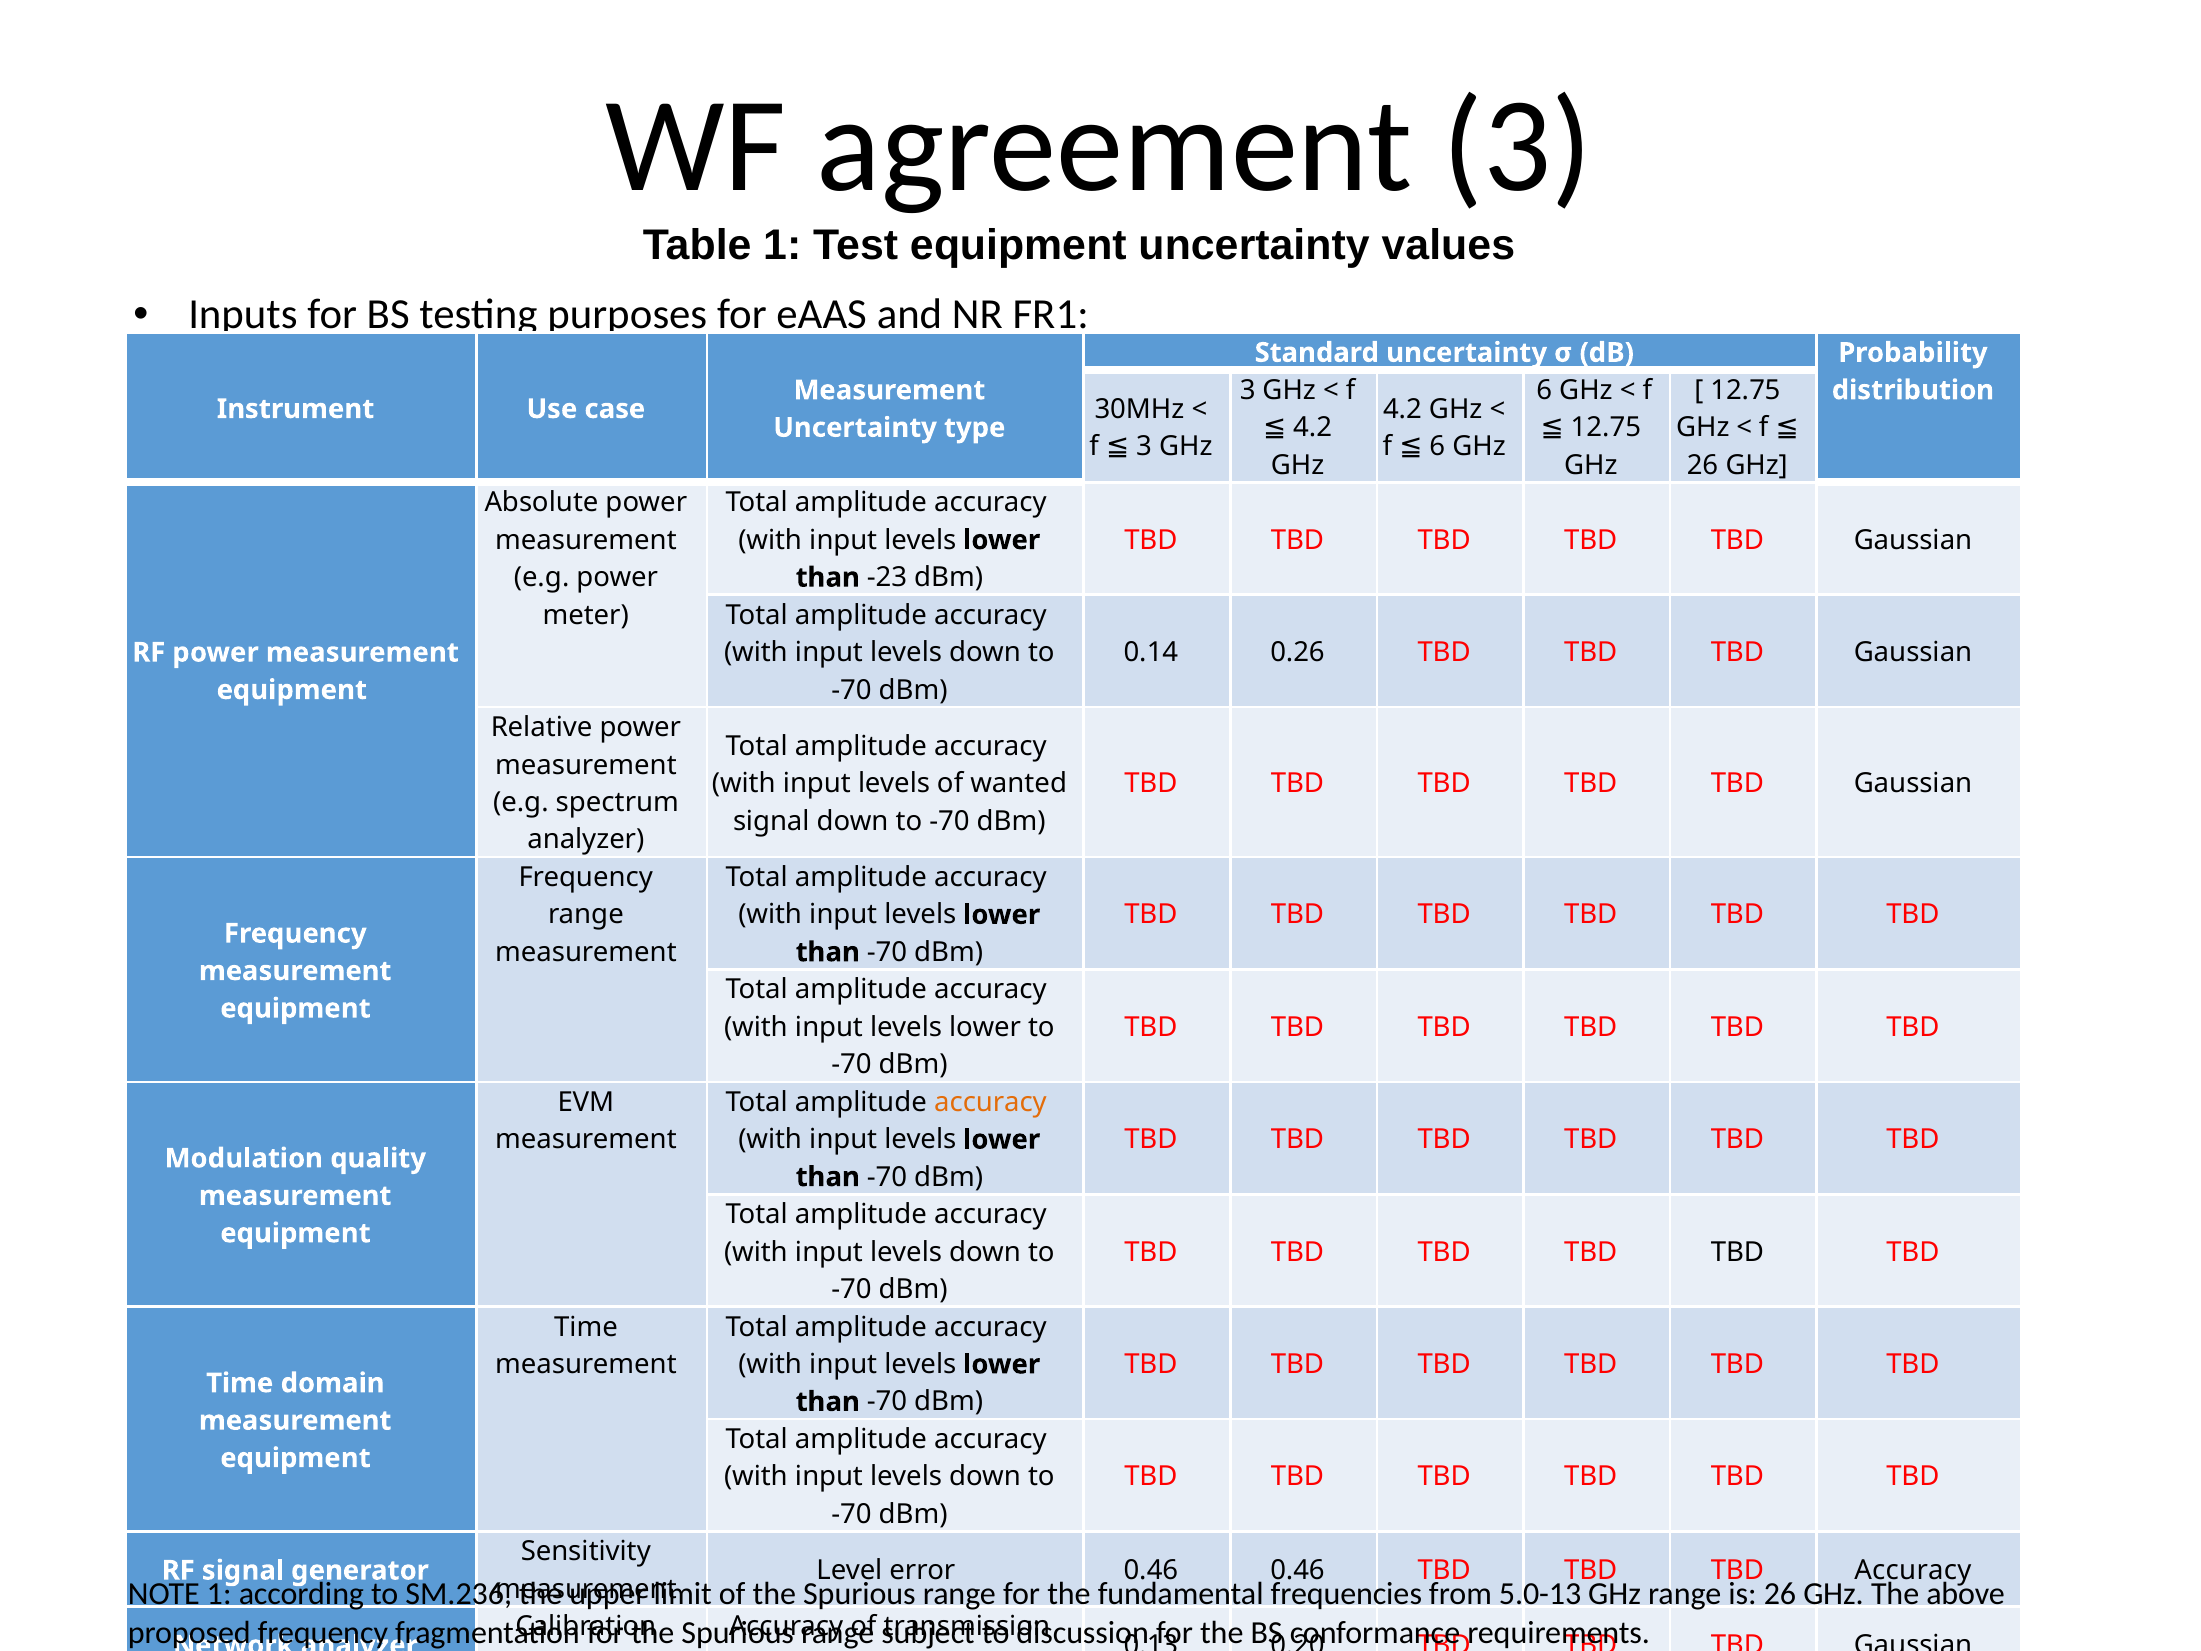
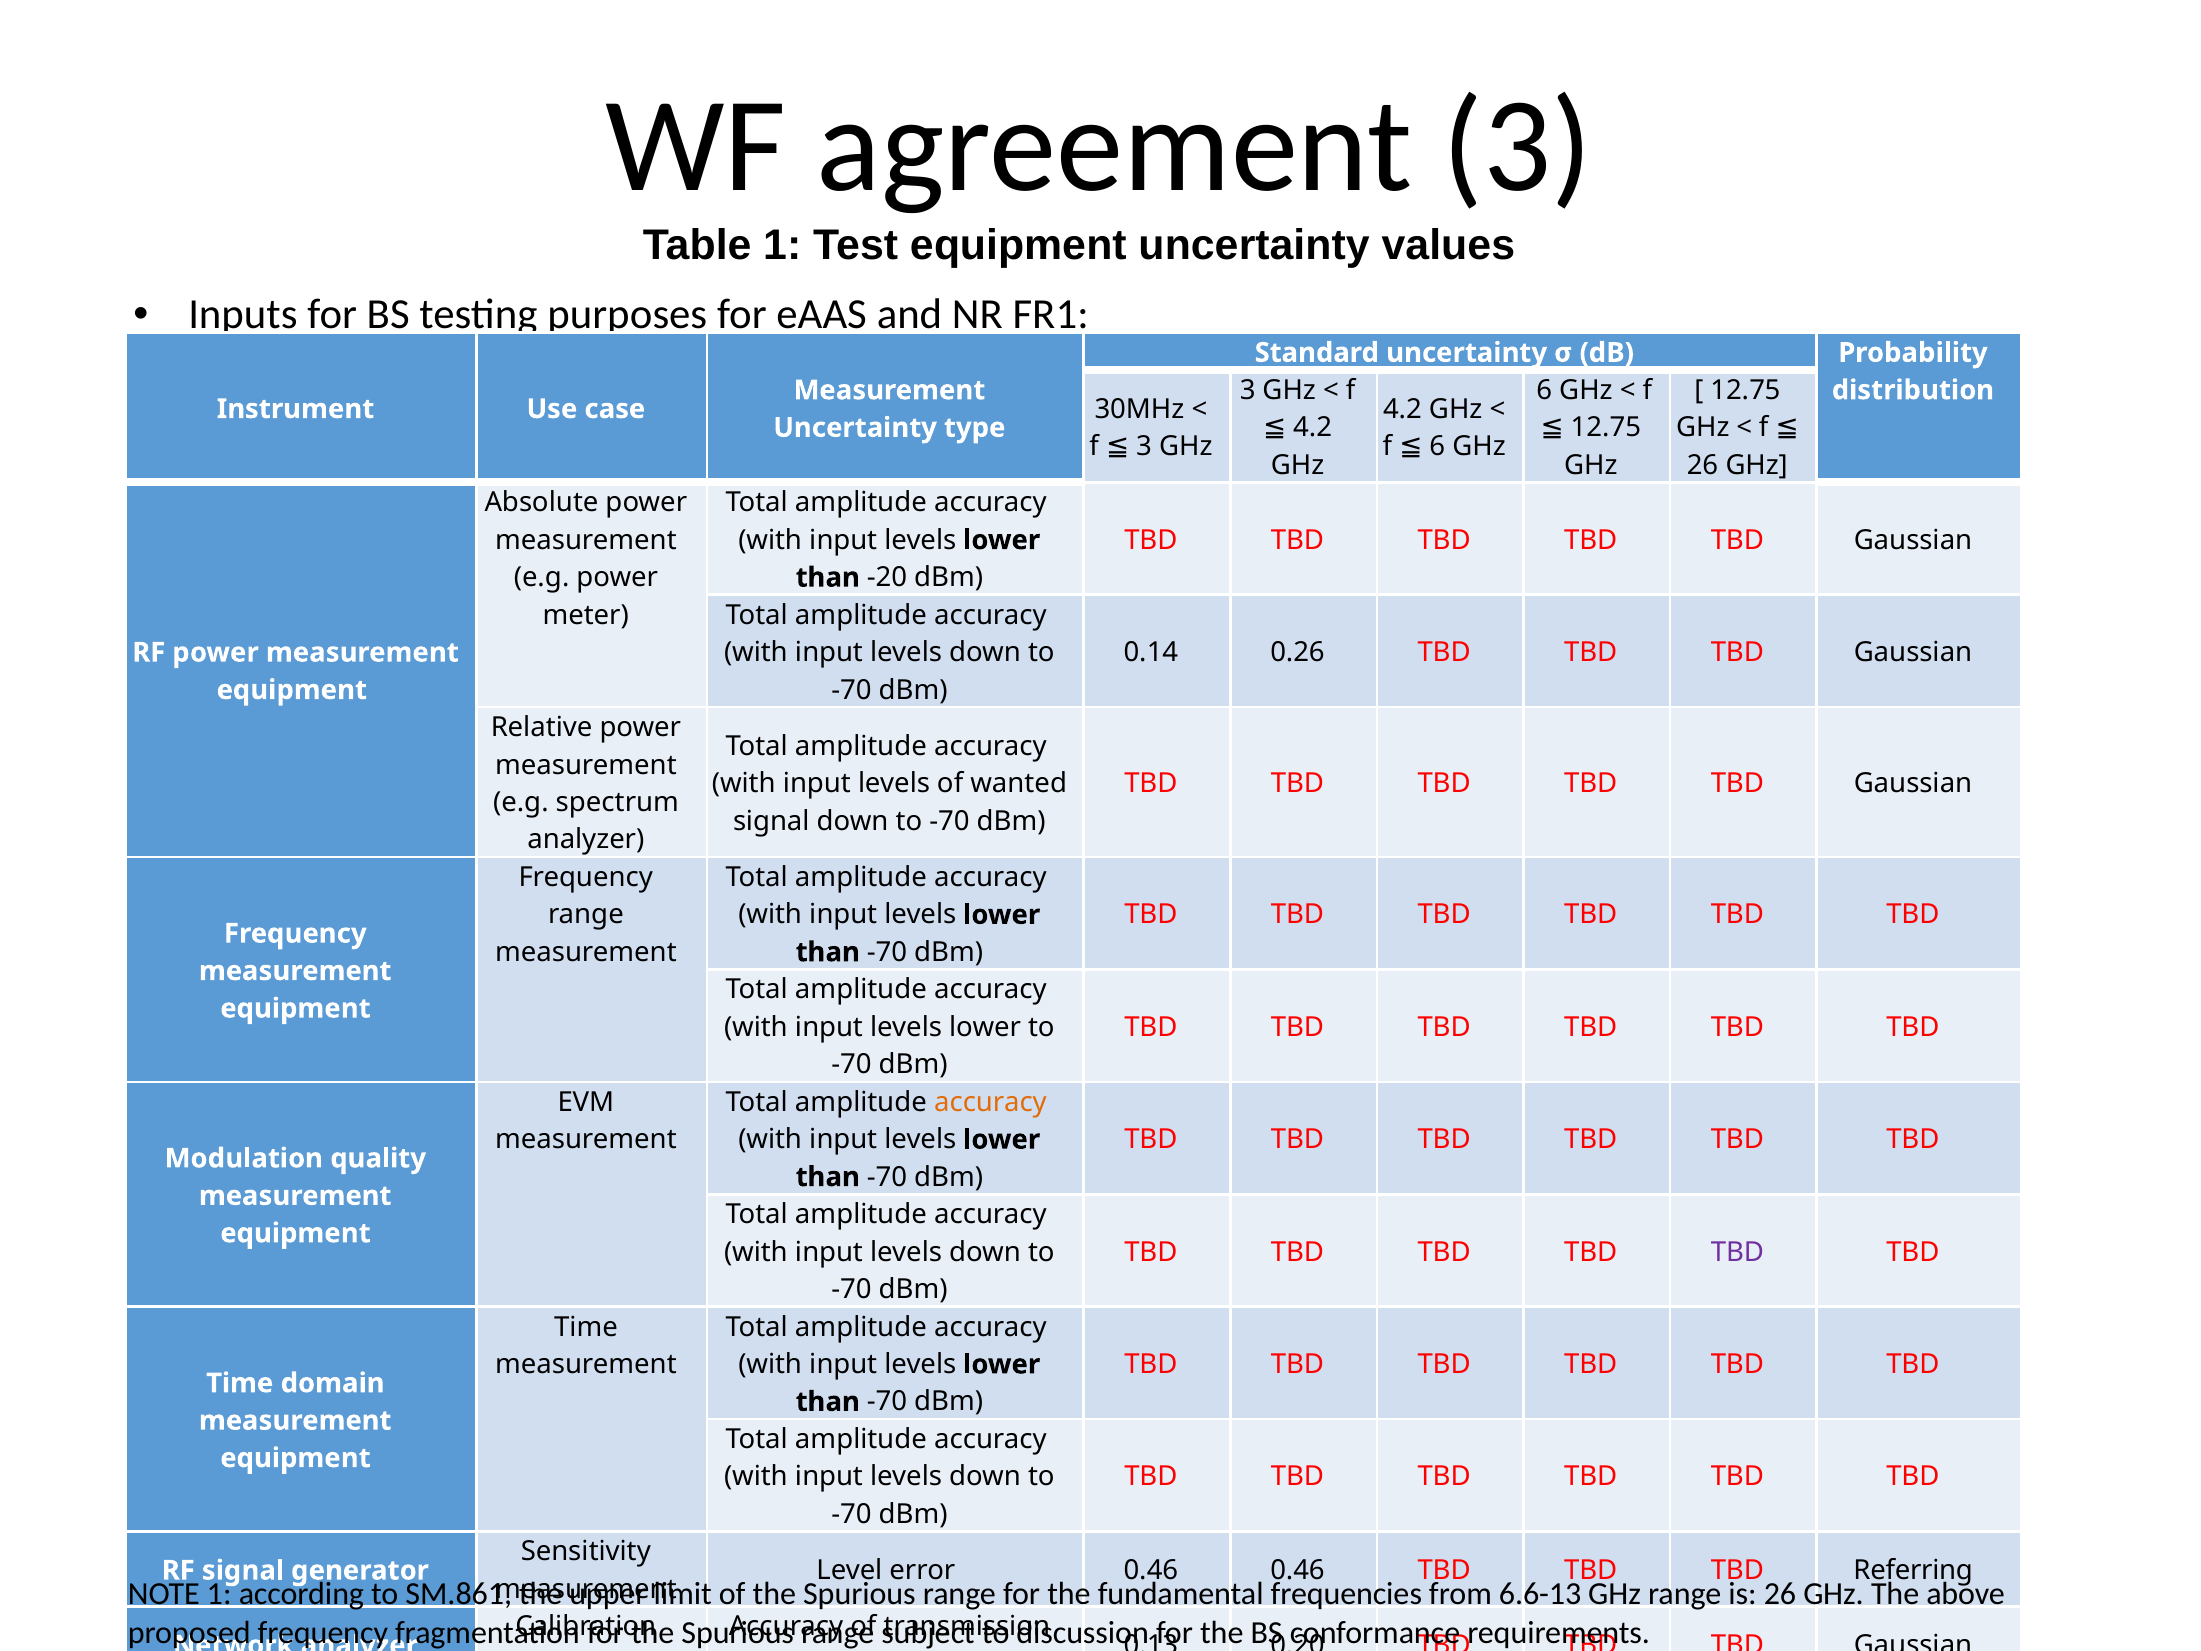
‑23: ‑23 -> ‑20
TBD at (1737, 1252) colour: black -> purple
TBD Accuracy: Accuracy -> Referring
SM.236: SM.236 -> SM.861
5.0-13: 5.0-13 -> 6.6-13
